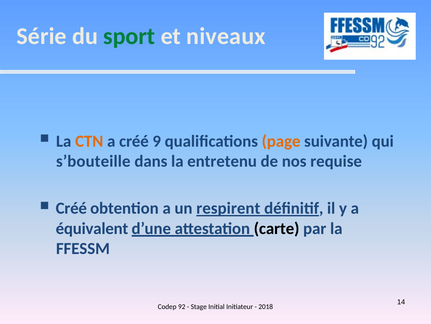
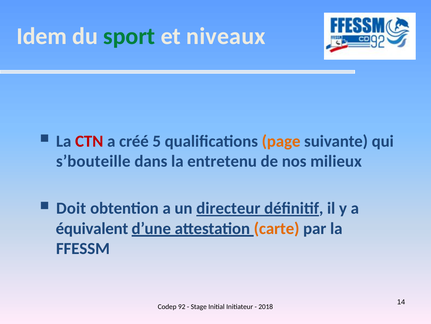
Série: Série -> Idem
CTN colour: orange -> red
9: 9 -> 5
requise: requise -> milieux
Créé at (71, 208): Créé -> Doit
respirent: respirent -> directeur
carte colour: black -> orange
